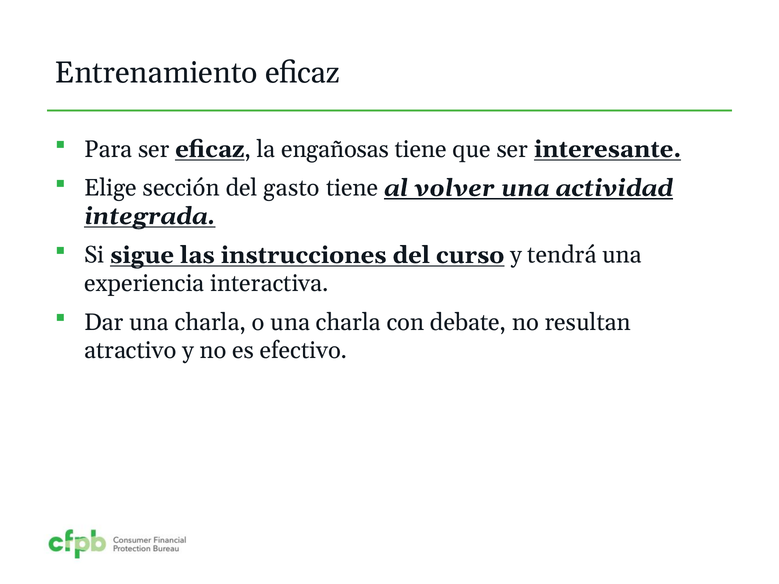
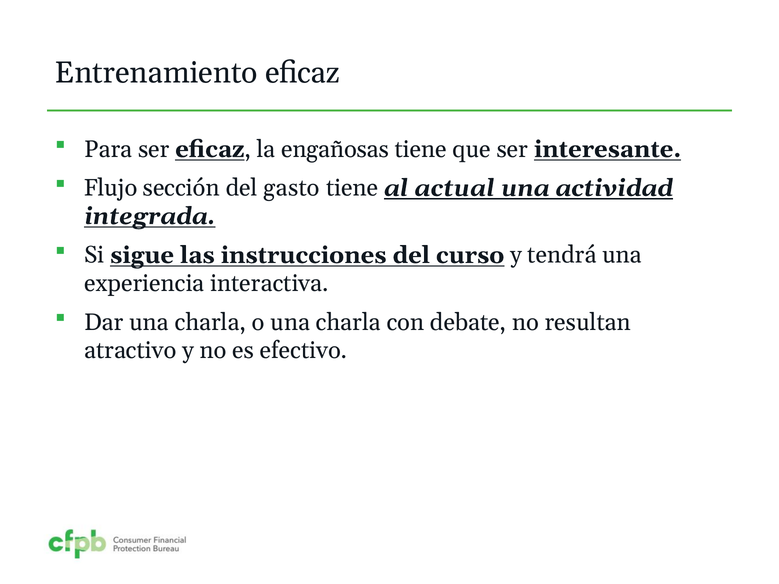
Elige: Elige -> Flujo
volver: volver -> actual
